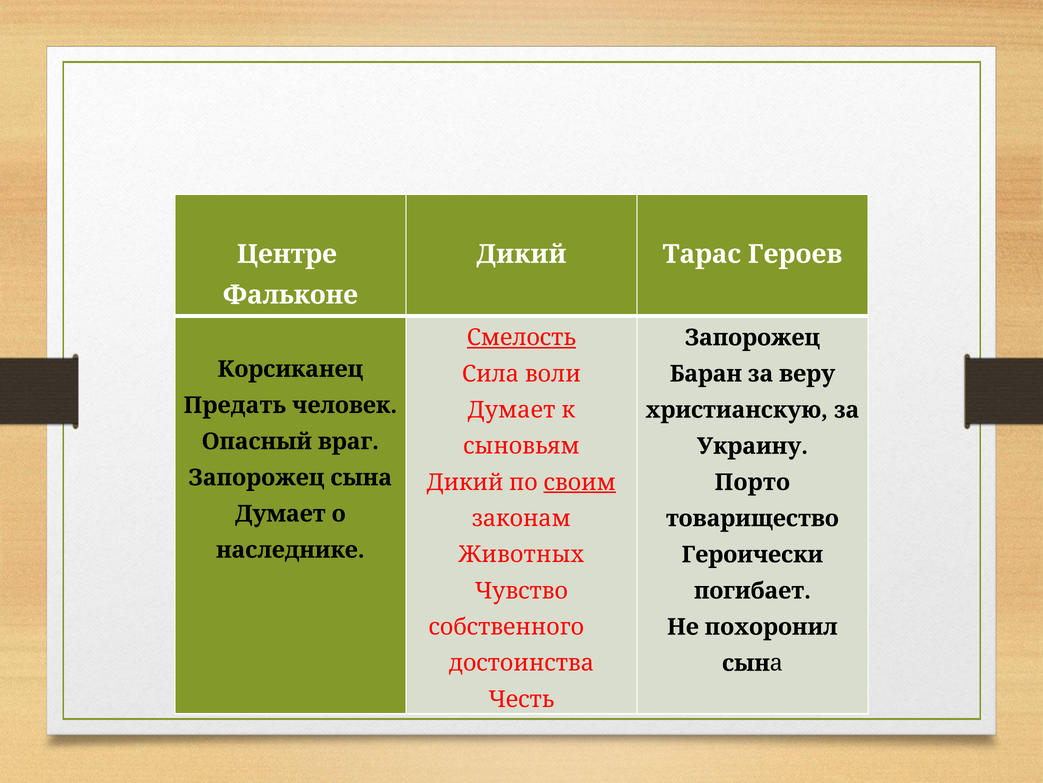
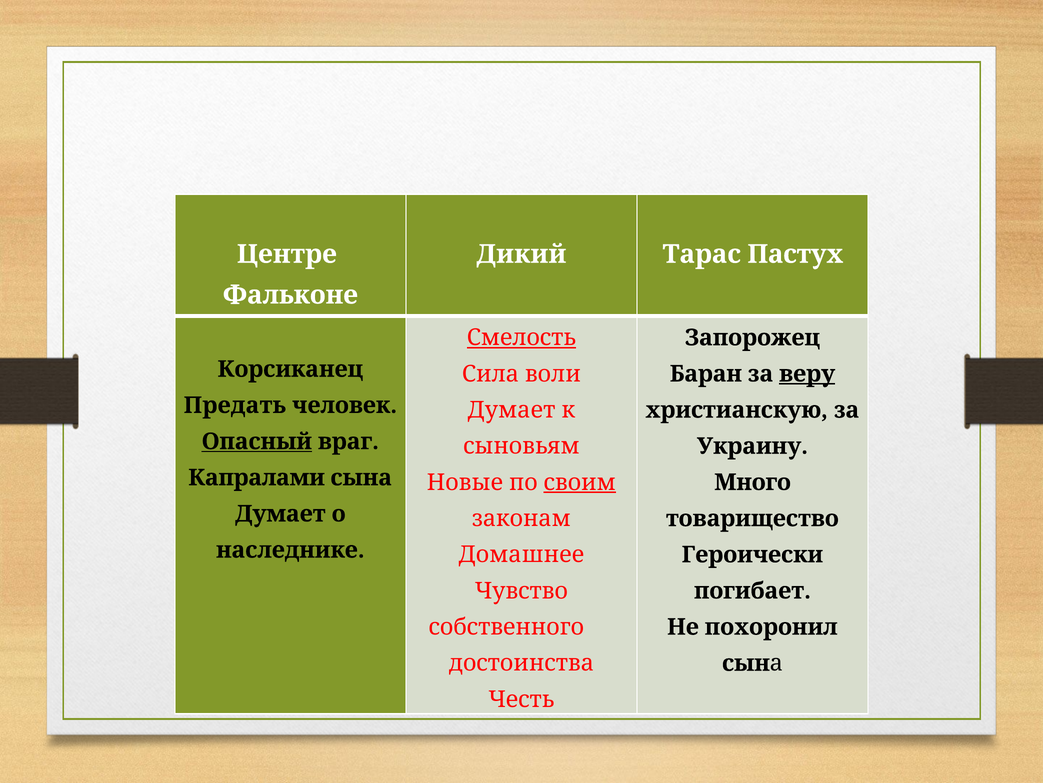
Героев: Героев -> Пастух
веру underline: none -> present
Опасный underline: none -> present
Запорожец at (256, 477): Запорожец -> Капралами
Дикий at (465, 482): Дикий -> Новые
Порто: Порто -> Много
Животных: Животных -> Домашнее
